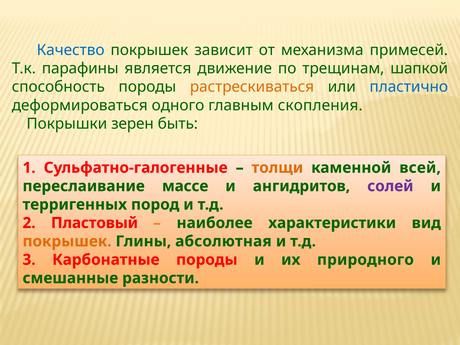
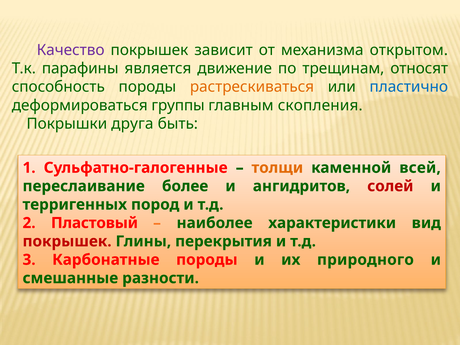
Качество colour: blue -> purple
примесей: примесей -> открытом
шапкой: шапкой -> относят
одного: одного -> группы
зерен: зерен -> друга
массе: массе -> более
солей colour: purple -> red
покрышек at (67, 241) colour: orange -> red
абсолютная: абсолютная -> перекрытия
